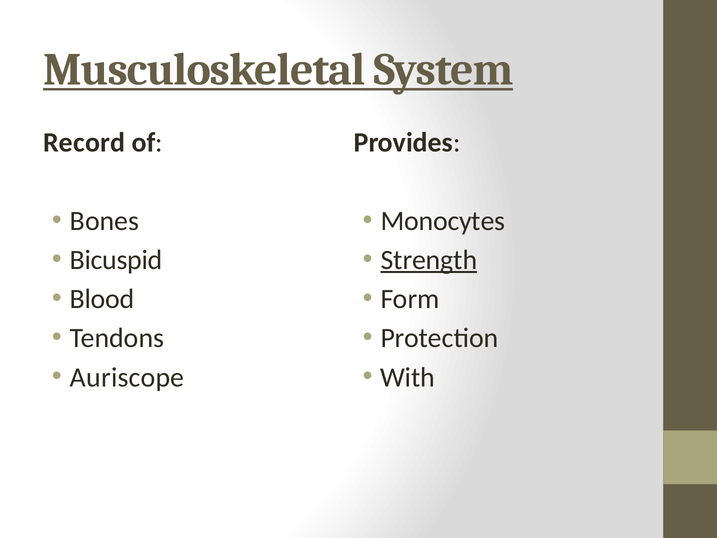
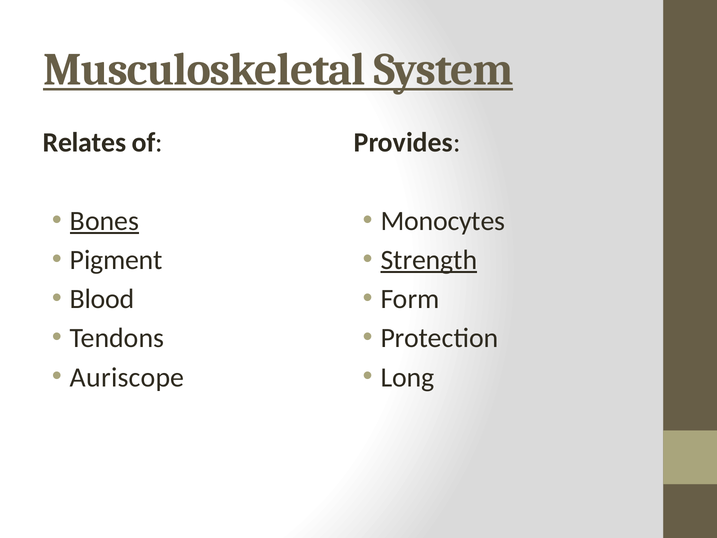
Record: Record -> Relates
Bones underline: none -> present
Bicuspid: Bicuspid -> Pigment
With: With -> Long
